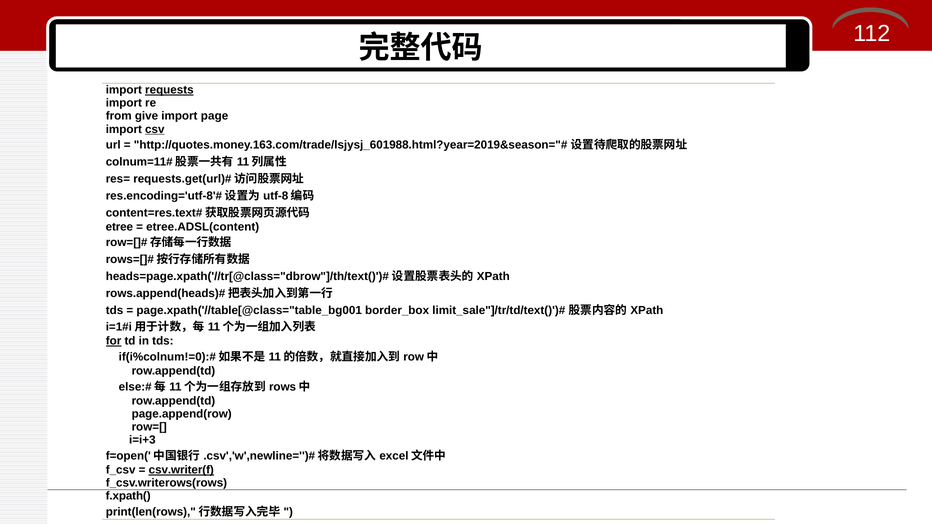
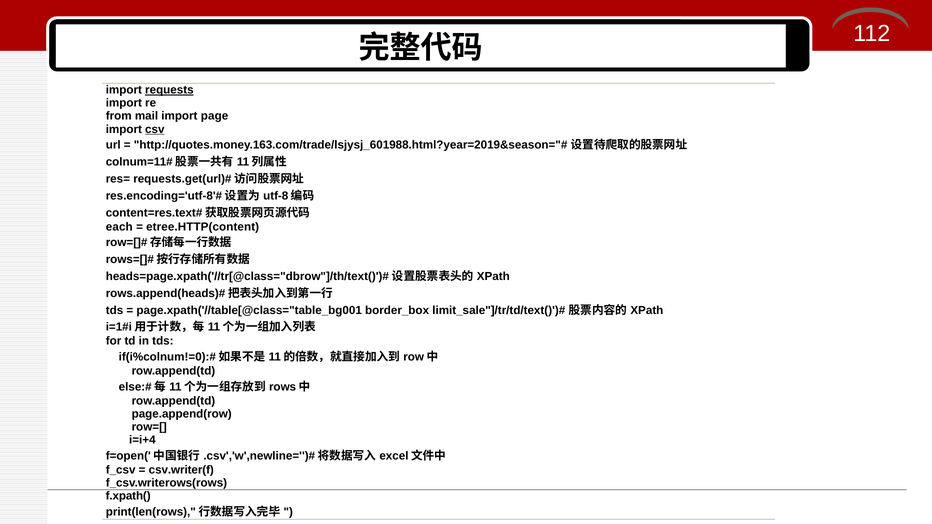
give: give -> mail
etree: etree -> each
etree.ADSL(content: etree.ADSL(content -> etree.HTTP(content
for underline: present -> none
i=i+3: i=i+3 -> i=i+4
csv.writer(f underline: present -> none
